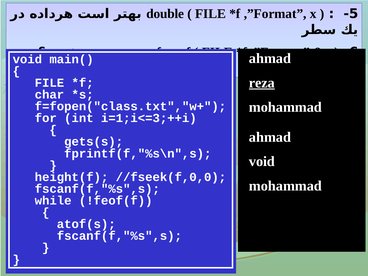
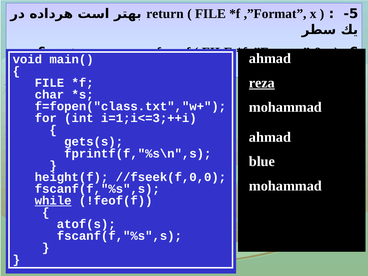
double: double -> return
void at (262, 161): void -> blue
while underline: none -> present
